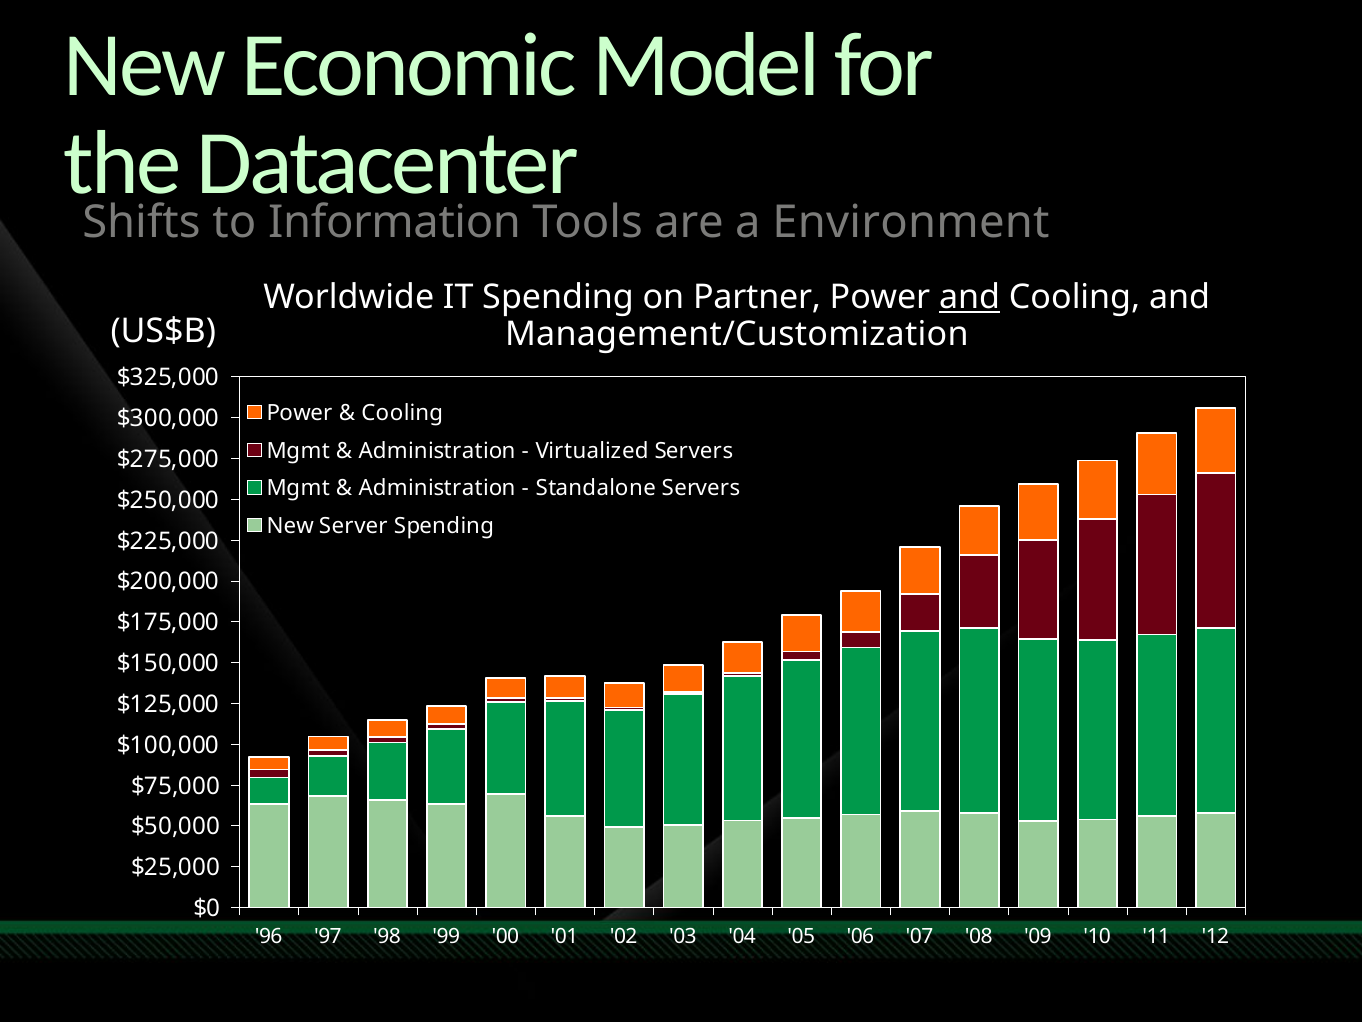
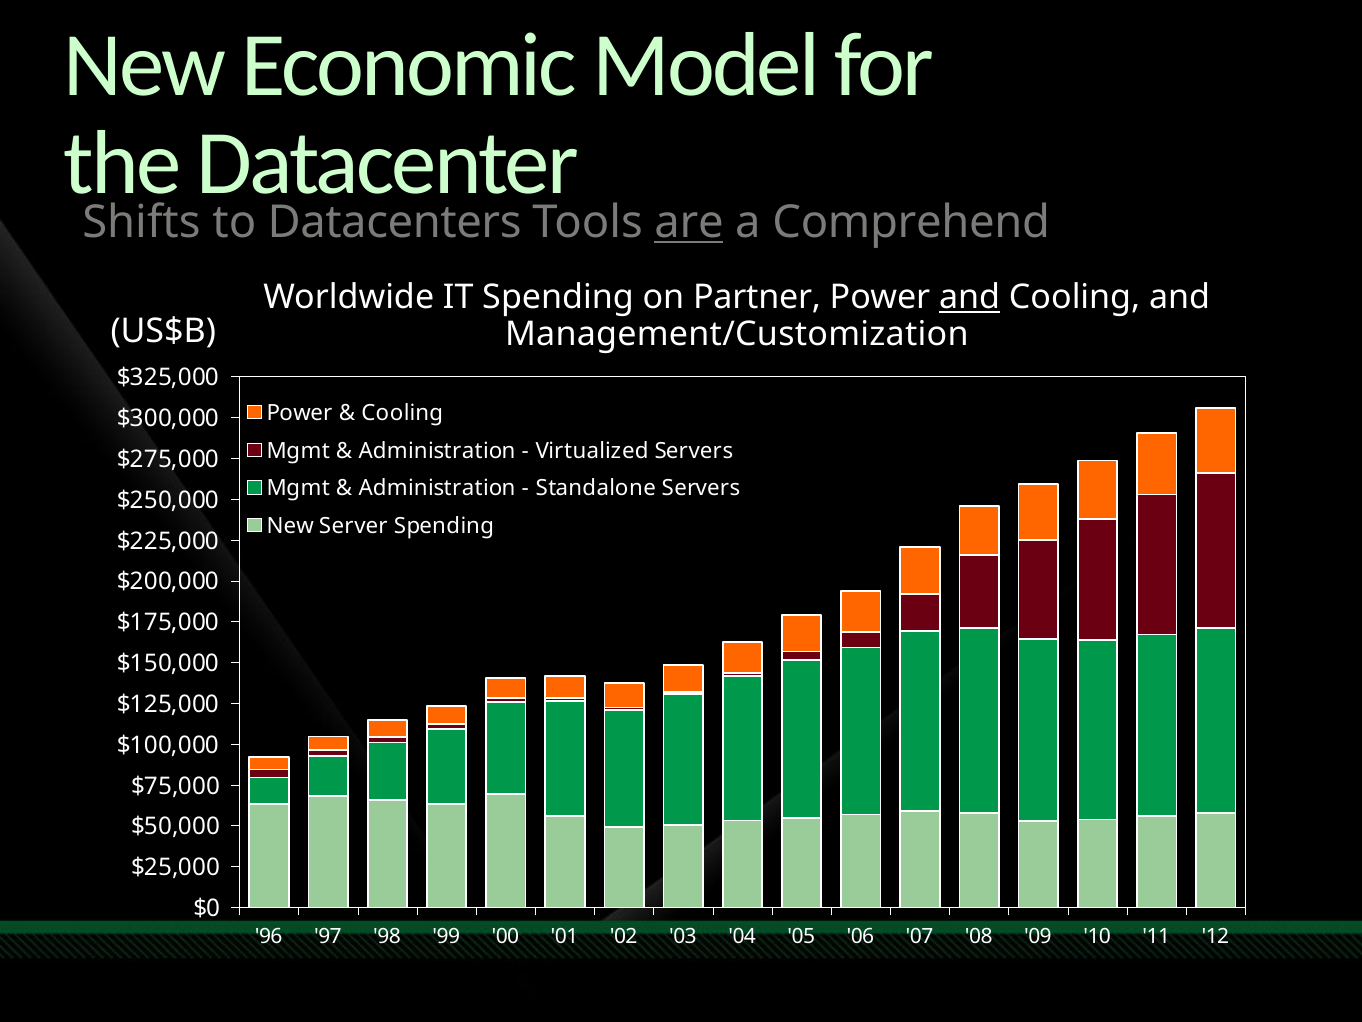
Information: Information -> Datacenters
are underline: none -> present
Environment: Environment -> Comprehend
